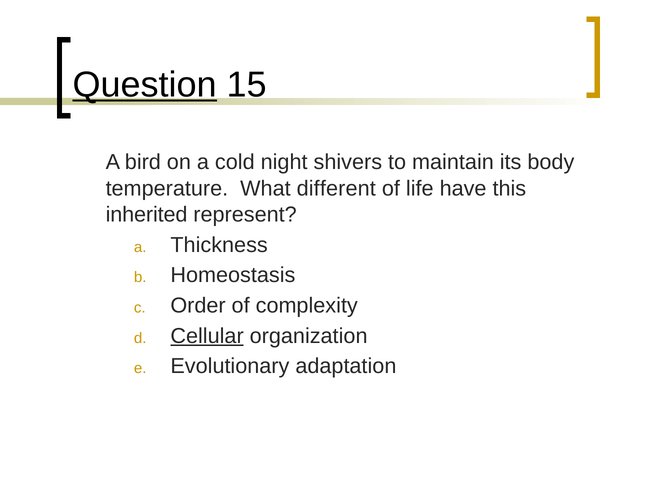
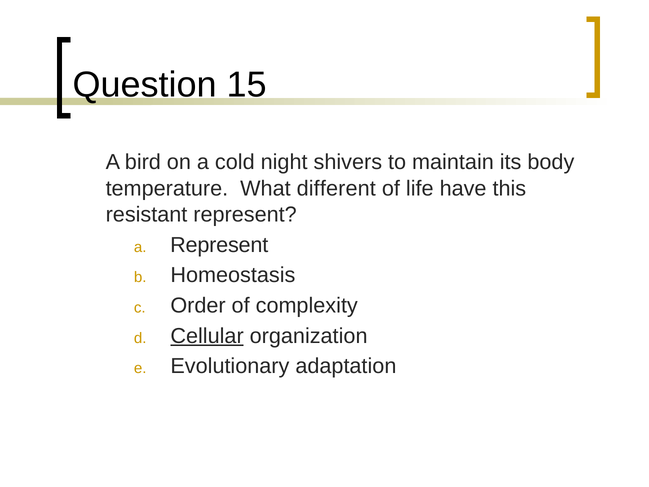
Question underline: present -> none
inherited: inherited -> resistant
a Thickness: Thickness -> Represent
